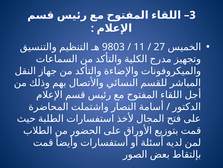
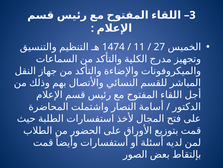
9803: 9803 -> 1474
